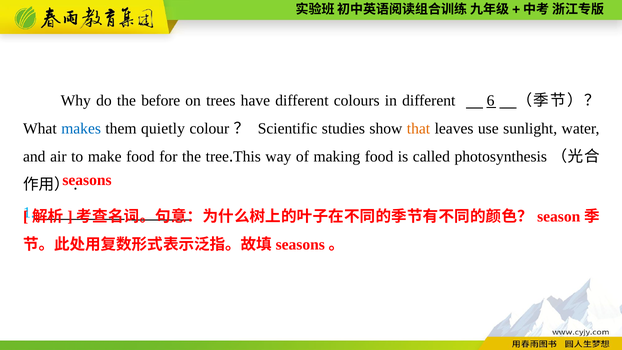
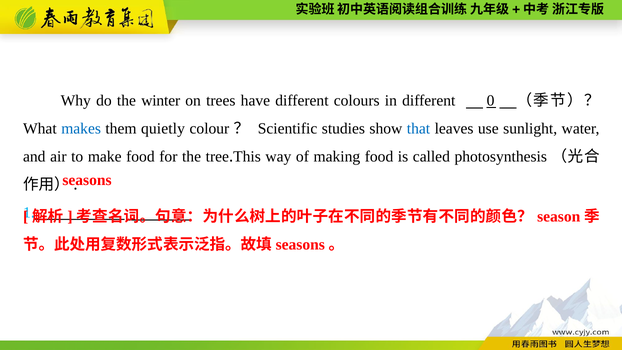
before: before -> winter
6: 6 -> 0
that colour: orange -> blue
